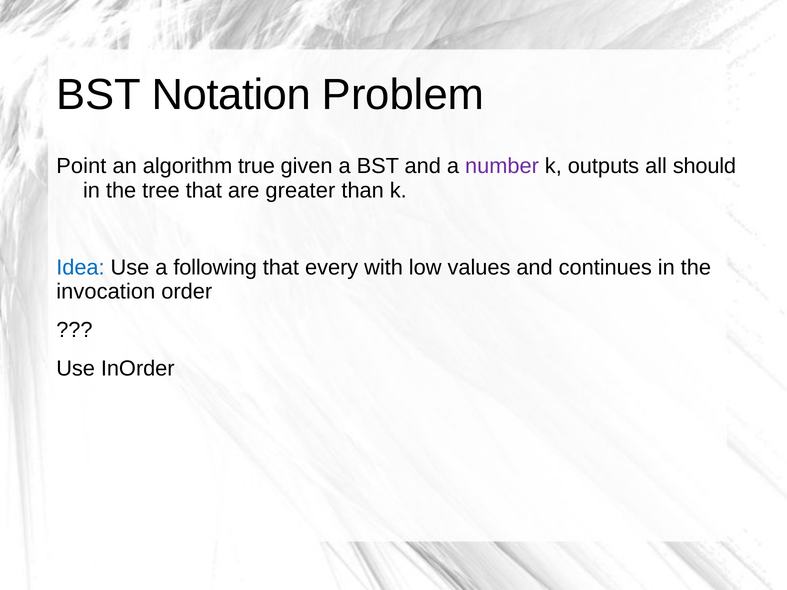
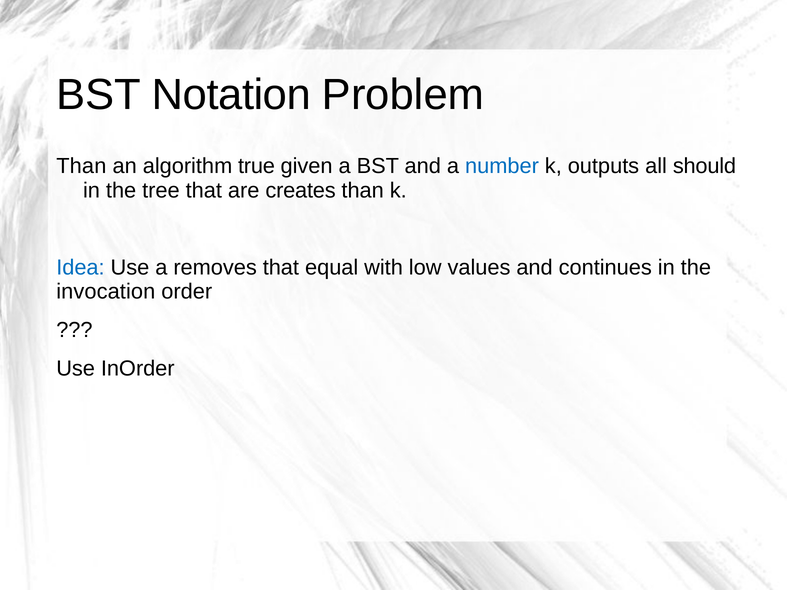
Point at (81, 166): Point -> Than
number colour: purple -> blue
greater: greater -> creates
following: following -> removes
every: every -> equal
